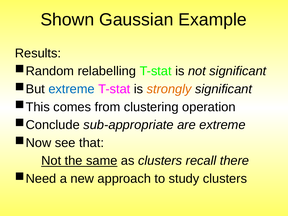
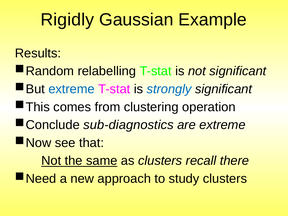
Shown: Shown -> Rigidly
strongly colour: orange -> blue
sub-appropriate: sub-appropriate -> sub-diagnostics
